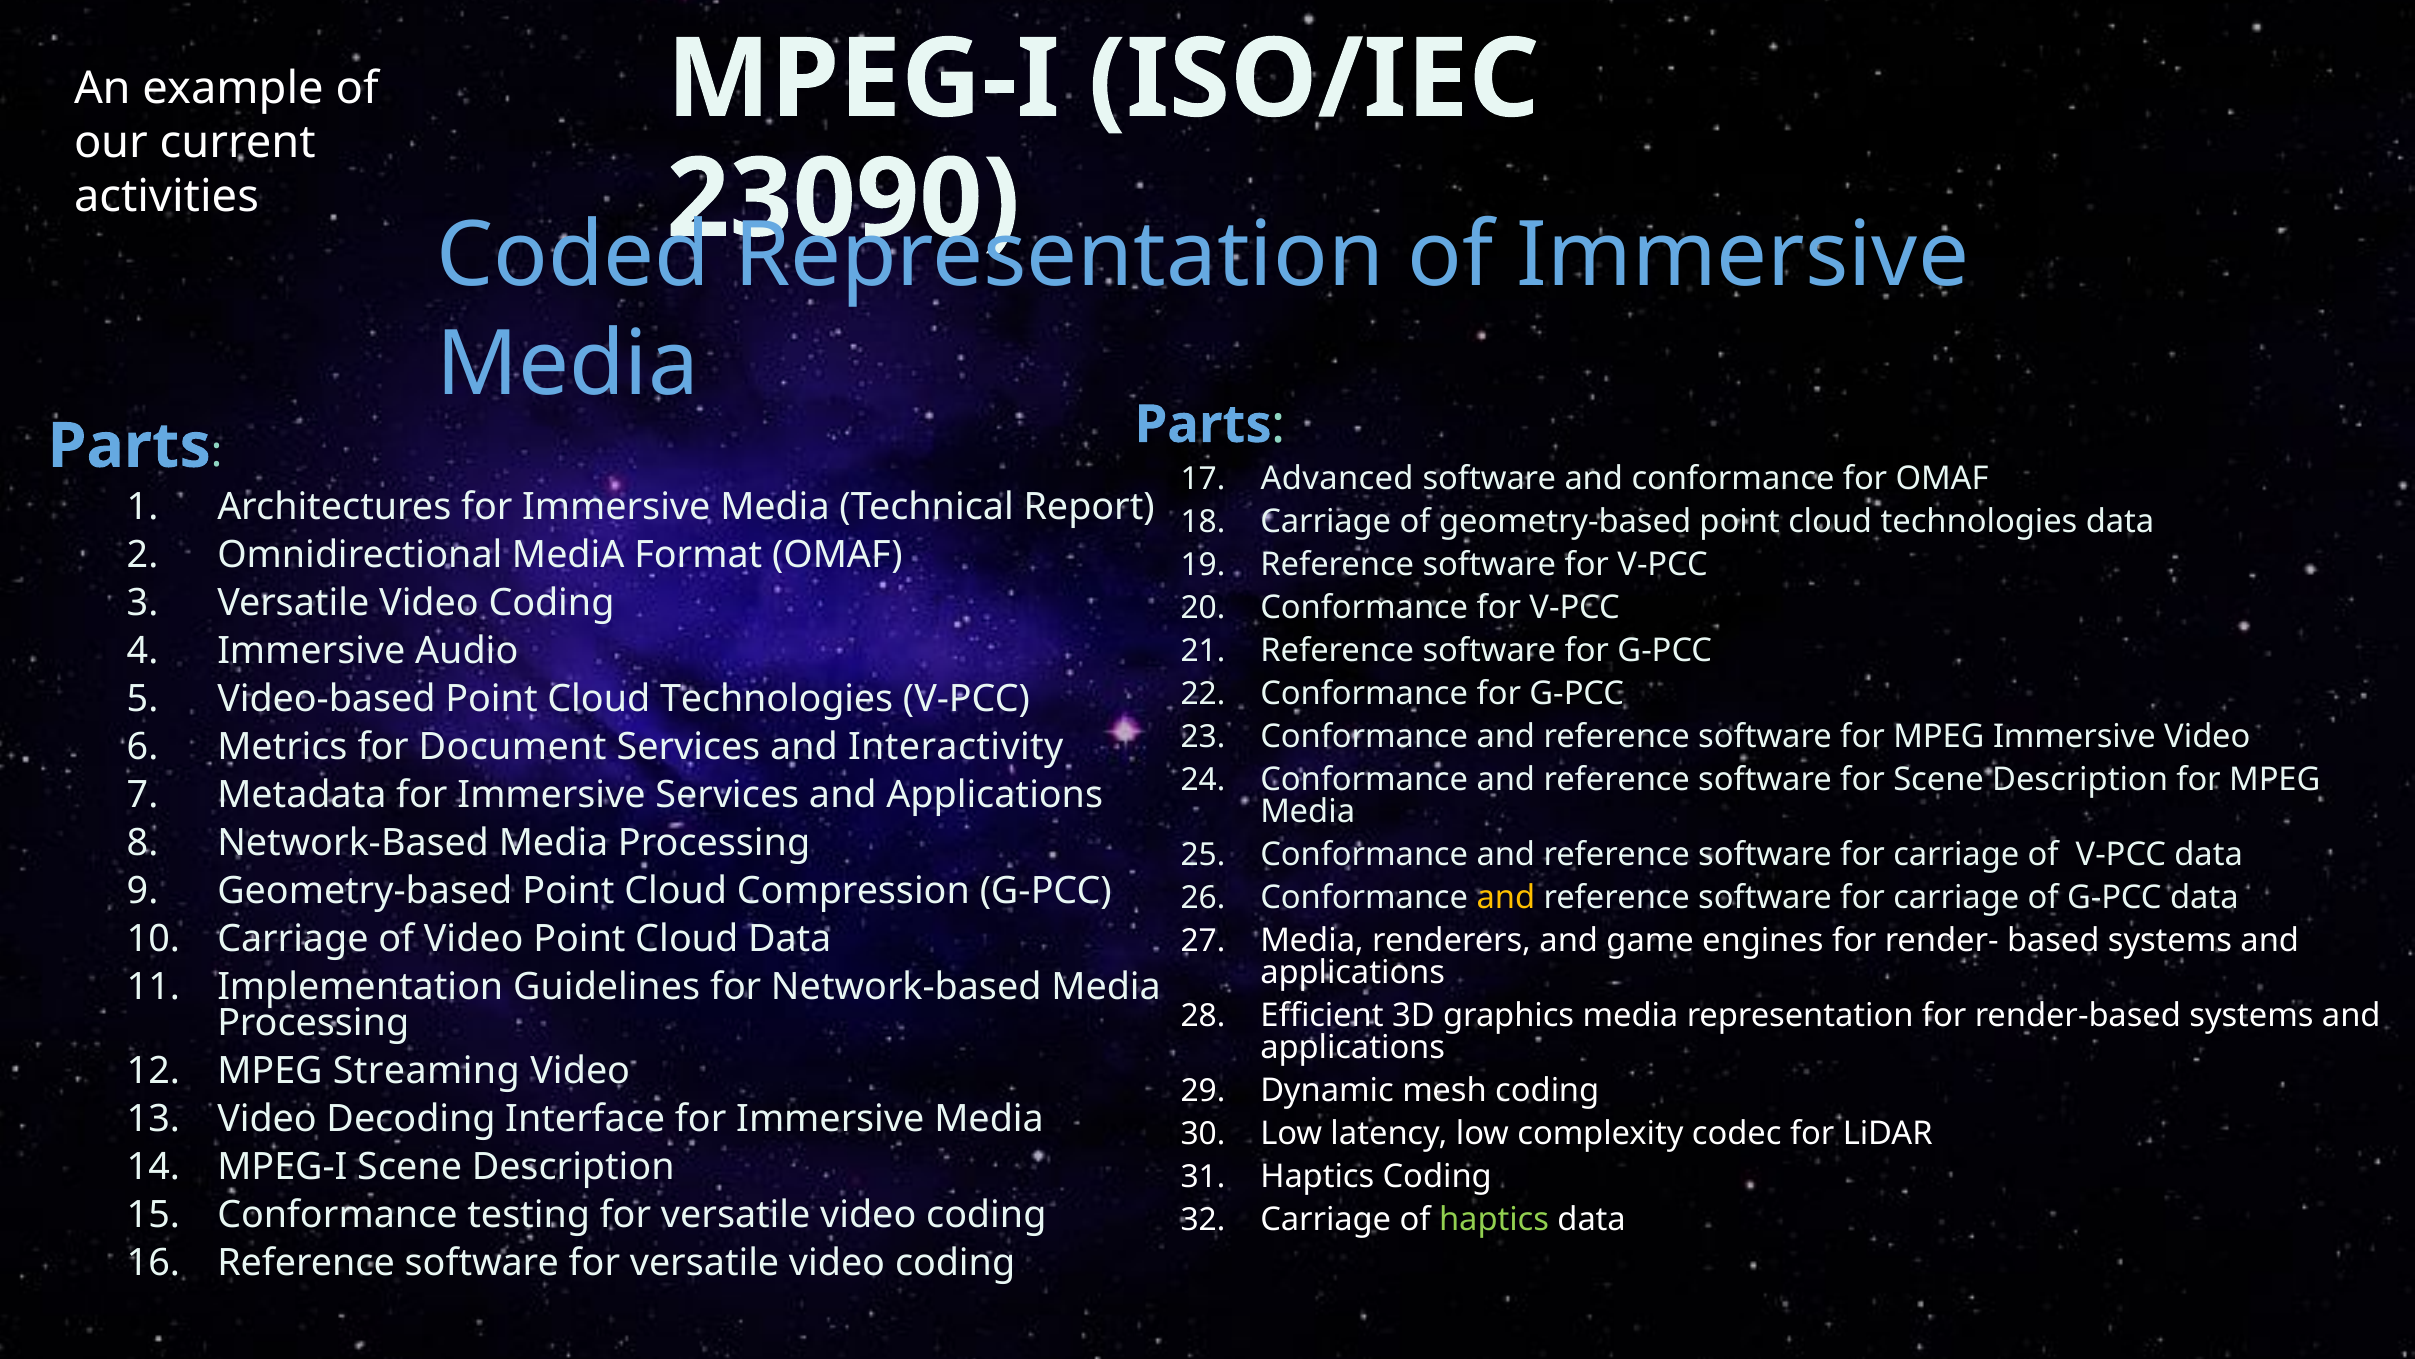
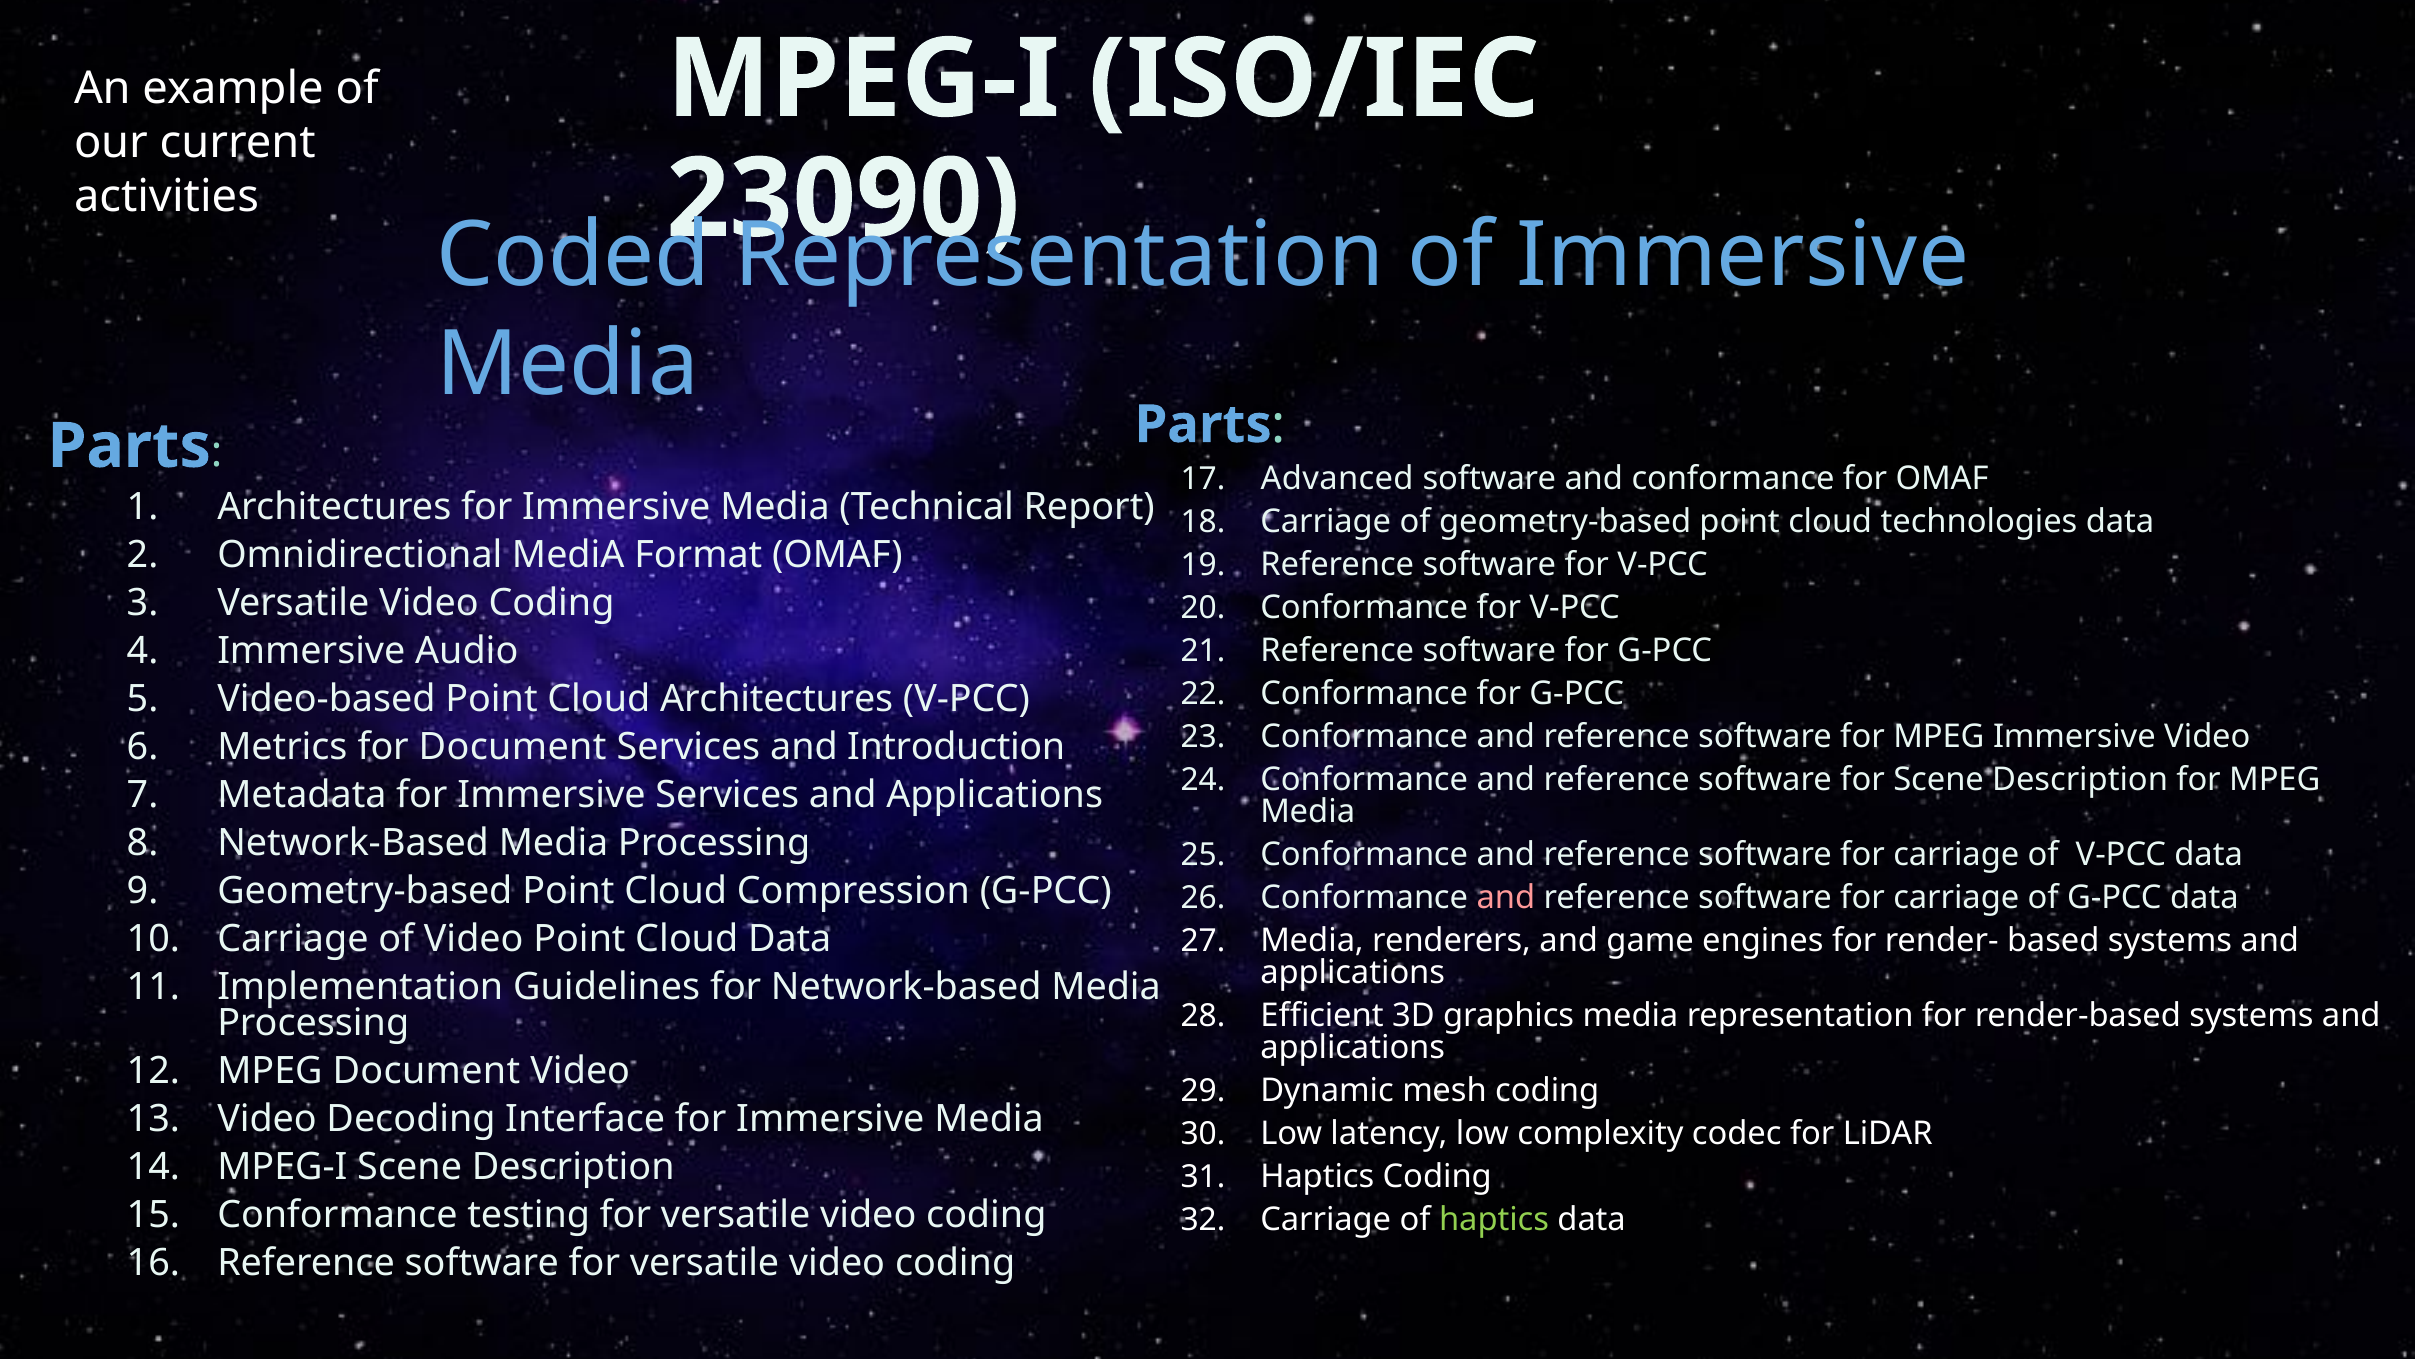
Video-based Point Cloud Technologies: Technologies -> Architectures
Interactivity: Interactivity -> Introduction
and at (1506, 898) colour: yellow -> pink
MPEG Streaming: Streaming -> Document
